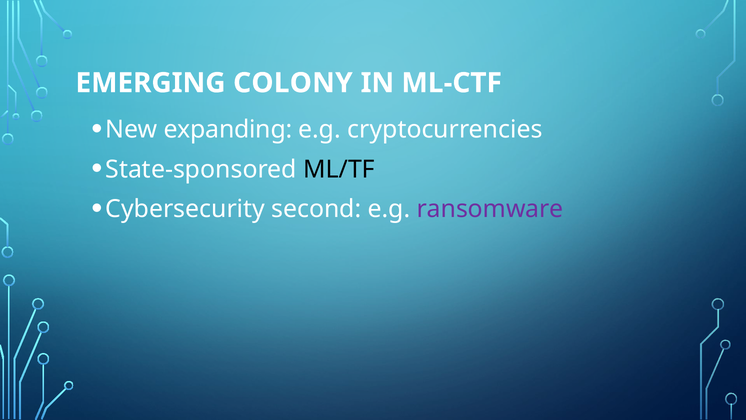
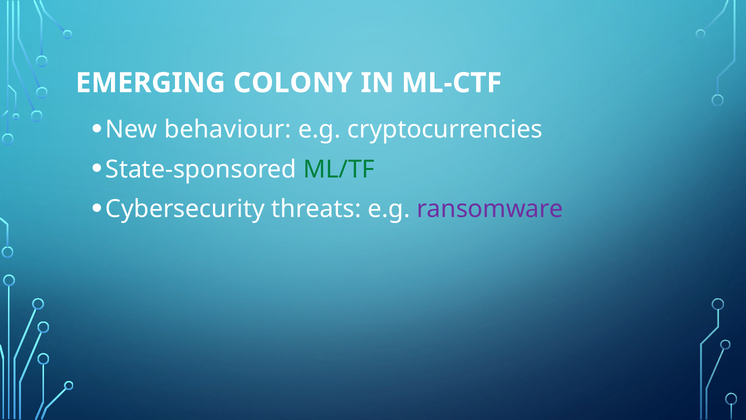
expanding: expanding -> behaviour
ML/TF colour: black -> green
second: second -> threats
